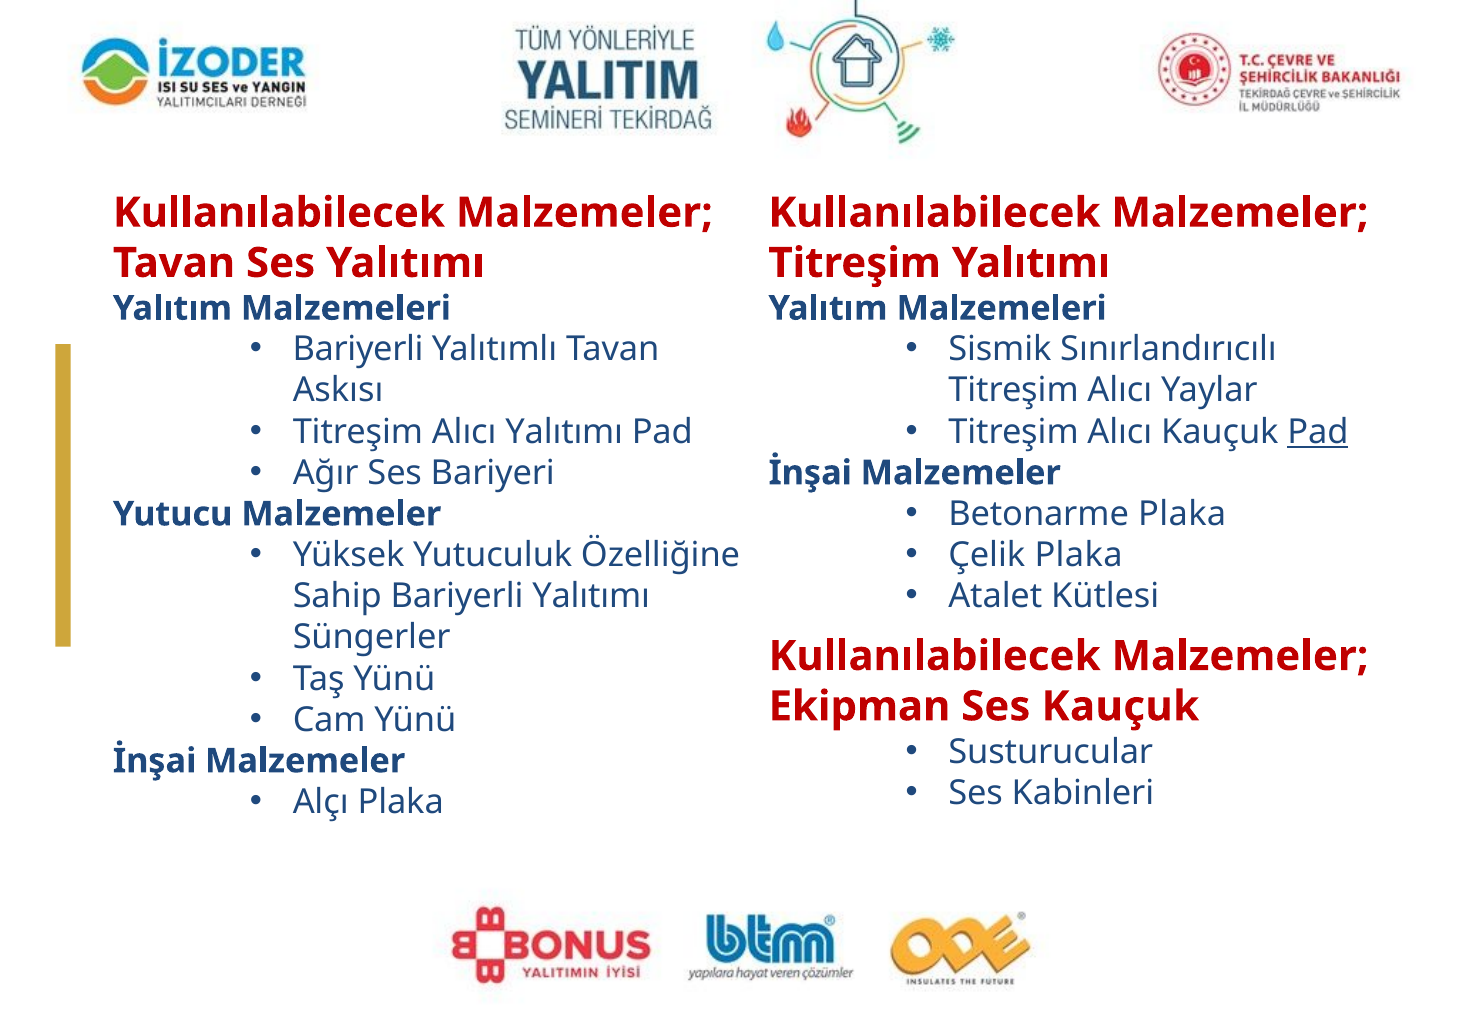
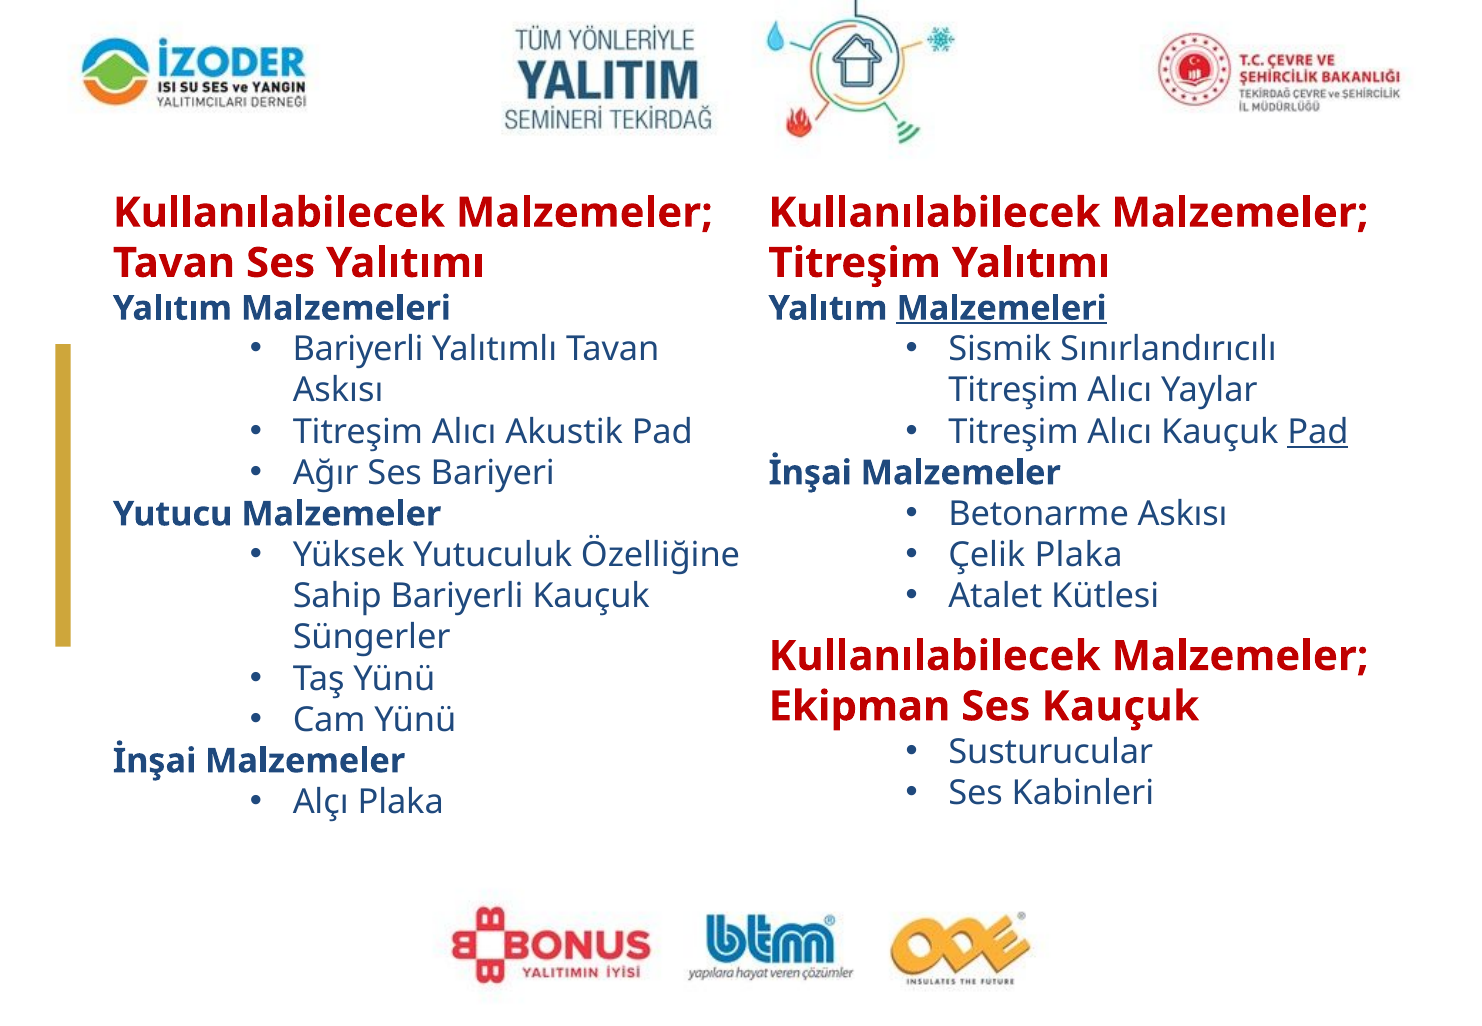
Malzemeleri at (1002, 308) underline: none -> present
Alıcı Yalıtımı: Yalıtımı -> Akustik
Betonarme Plaka: Plaka -> Askısı
Bariyerli Yalıtımı: Yalıtımı -> Kauçuk
